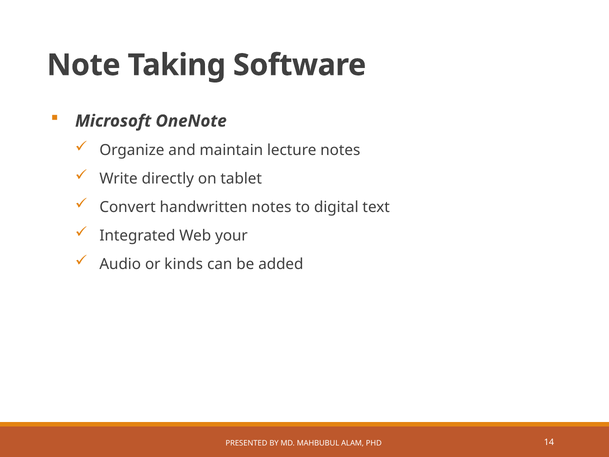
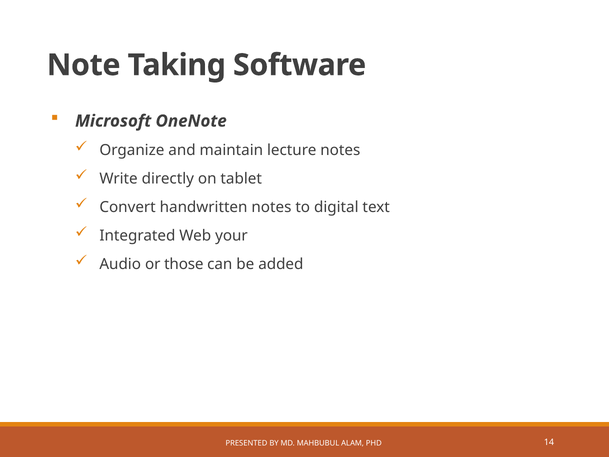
kinds: kinds -> those
